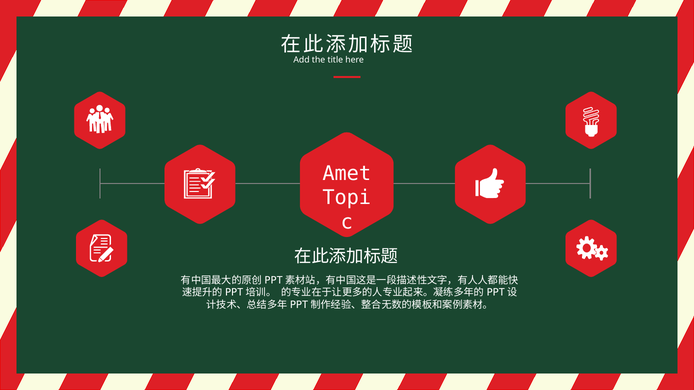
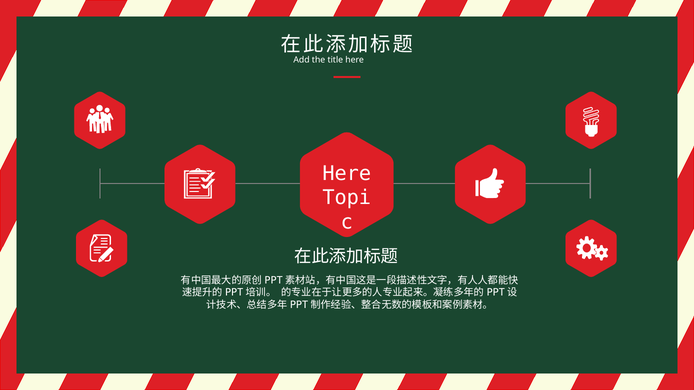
Amet at (347, 174): Amet -> Here
